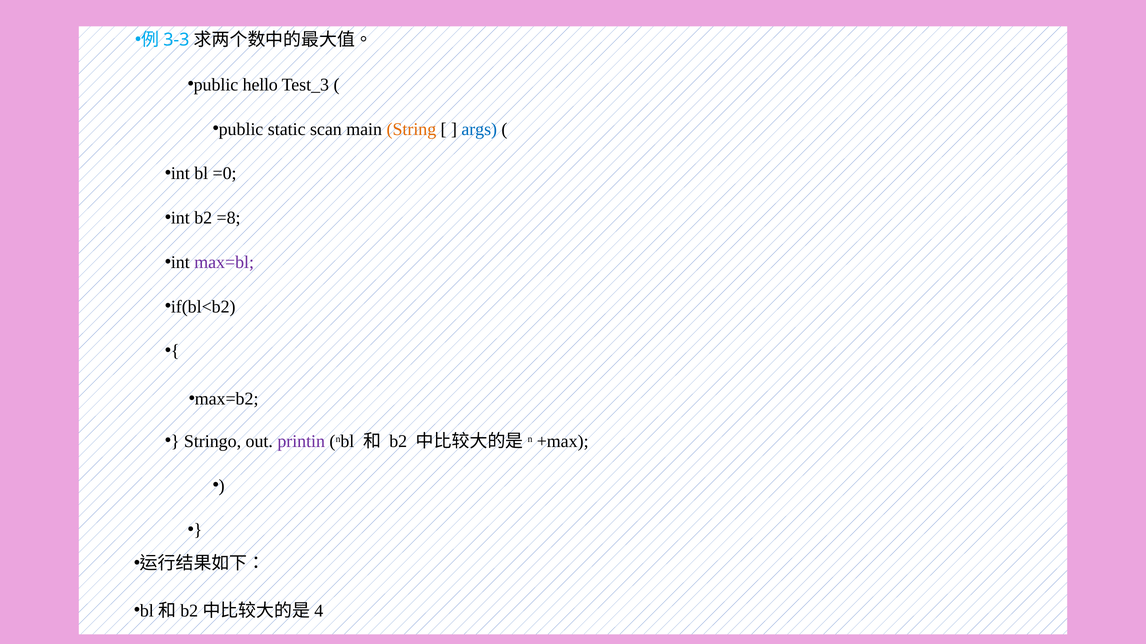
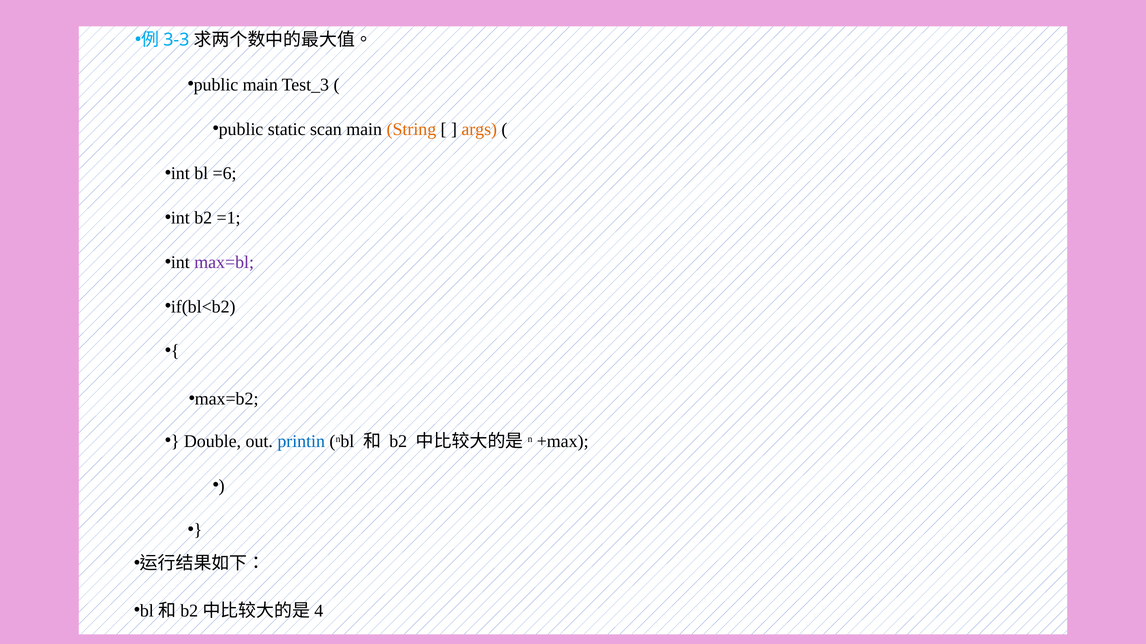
public hello: hello -> main
args colour: blue -> orange
=0: =0 -> =6
=8: =8 -> =1
Stringo: Stringo -> Double
printin colour: purple -> blue
